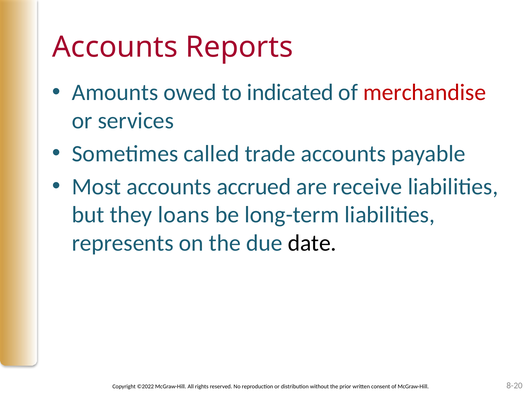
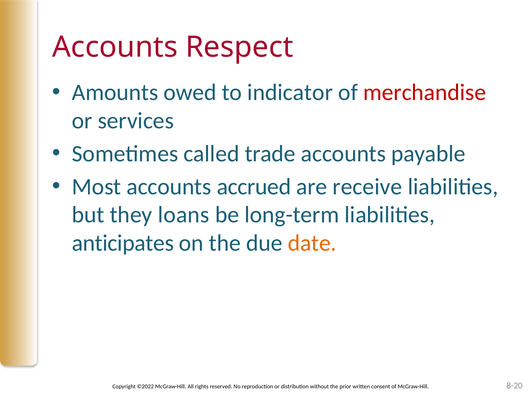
Reports: Reports -> Respect
indicated: indicated -> indicator
represents: represents -> anticipates
date colour: black -> orange
